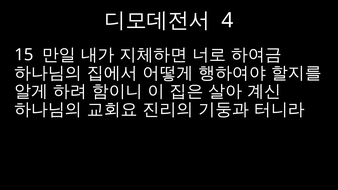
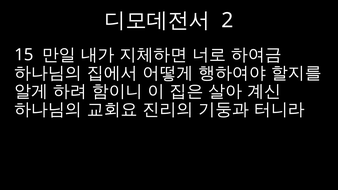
4: 4 -> 2
